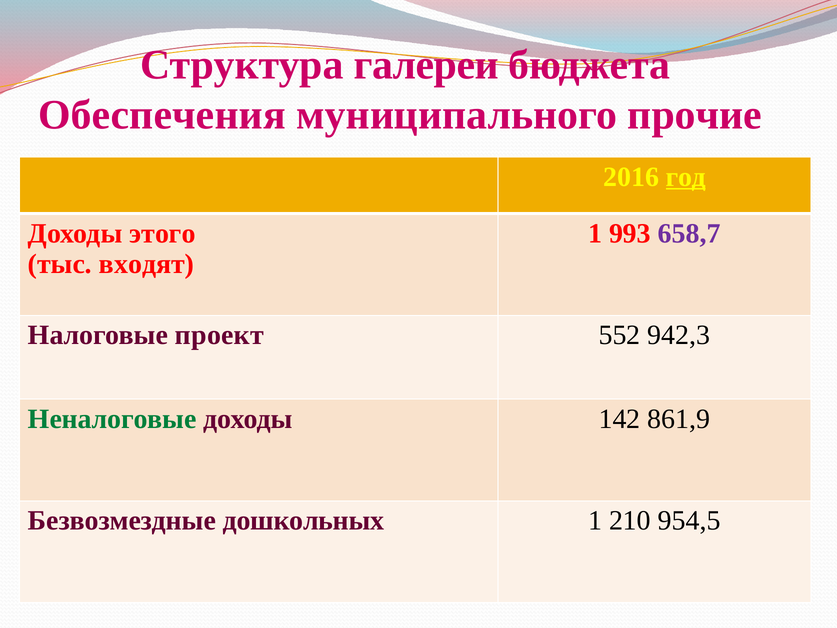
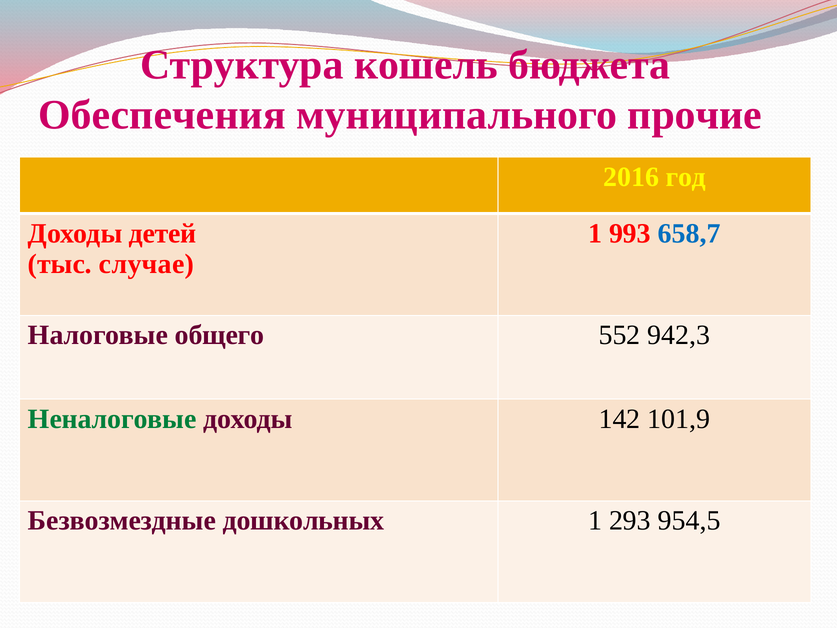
галереи: галереи -> кошель
год underline: present -> none
этого: этого -> детей
658,7 colour: purple -> blue
входят: входят -> случае
проект: проект -> общего
861,9: 861,9 -> 101,9
210: 210 -> 293
